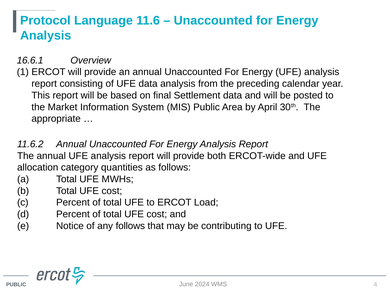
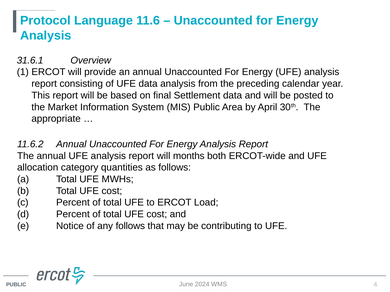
16.6.1: 16.6.1 -> 31.6.1
report will provide: provide -> months
